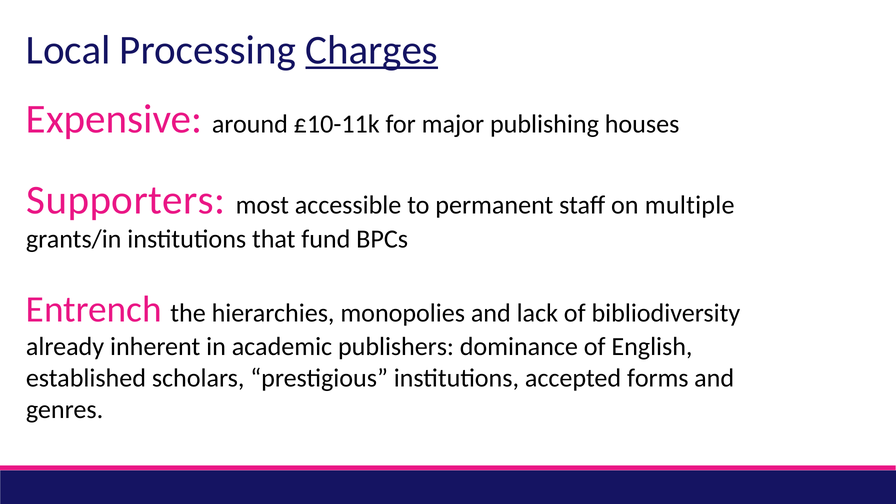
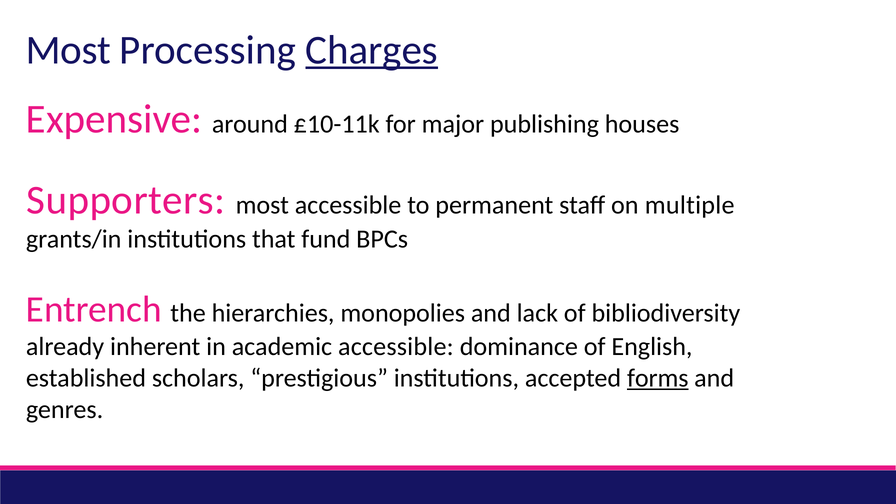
Local at (68, 50): Local -> Most
academic publishers: publishers -> accessible
forms underline: none -> present
